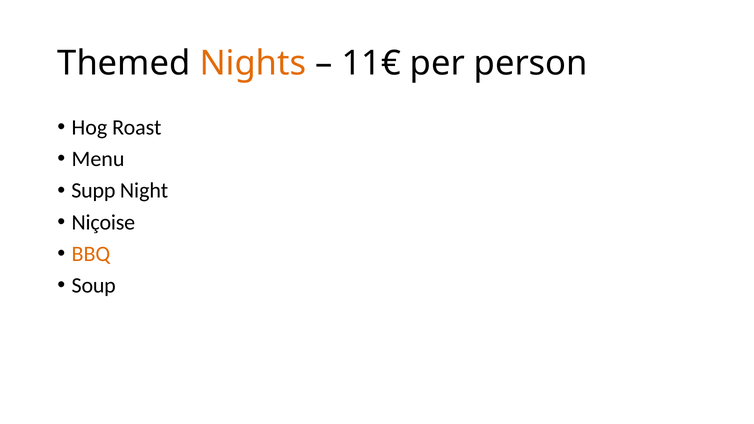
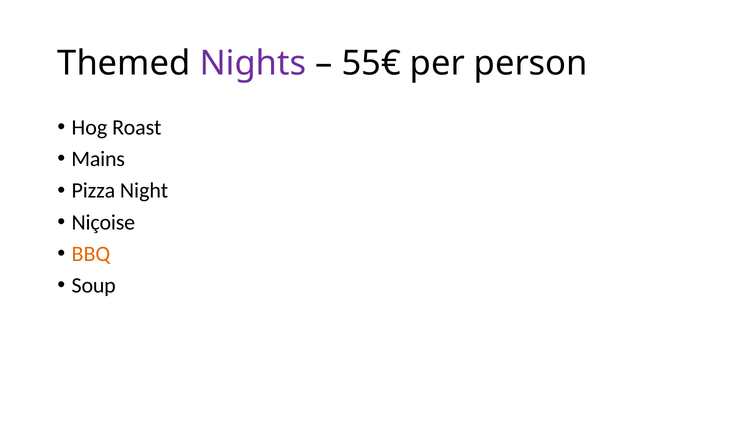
Nights colour: orange -> purple
11€: 11€ -> 55€
Menu: Menu -> Mains
Supp: Supp -> Pizza
